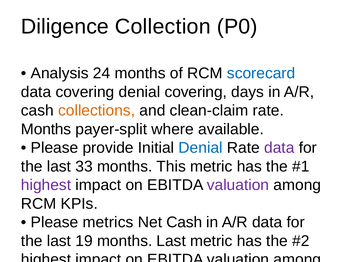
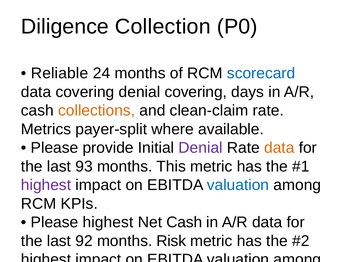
Analysis: Analysis -> Reliable
Months at (46, 129): Months -> Metrics
Denial at (201, 148) colour: blue -> purple
data at (279, 148) colour: purple -> orange
33: 33 -> 93
valuation at (238, 185) colour: purple -> blue
Please metrics: metrics -> highest
19: 19 -> 92
months Last: Last -> Risk
